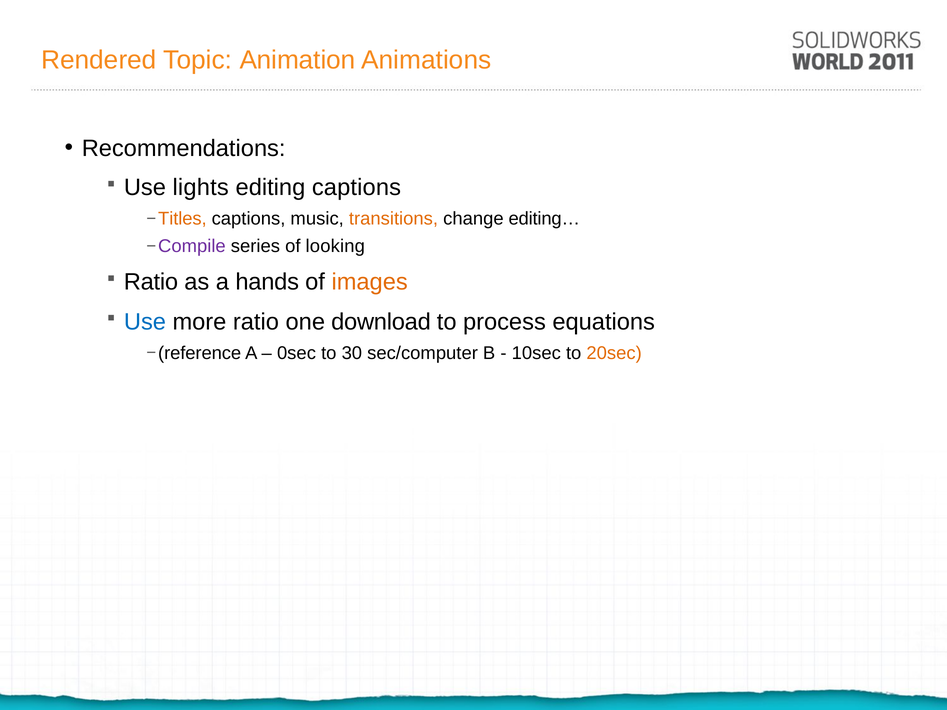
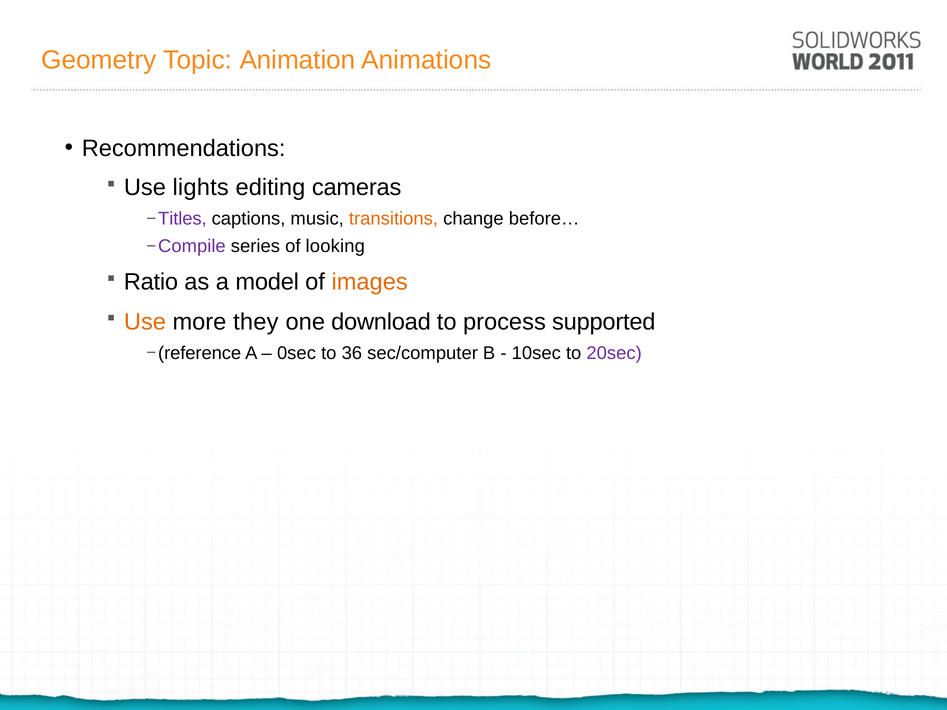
Rendered: Rendered -> Geometry
editing captions: captions -> cameras
Titles colour: orange -> purple
editing…: editing… -> before…
hands: hands -> model
Use at (145, 322) colour: blue -> orange
more ratio: ratio -> they
equations: equations -> supported
30: 30 -> 36
20sec colour: orange -> purple
